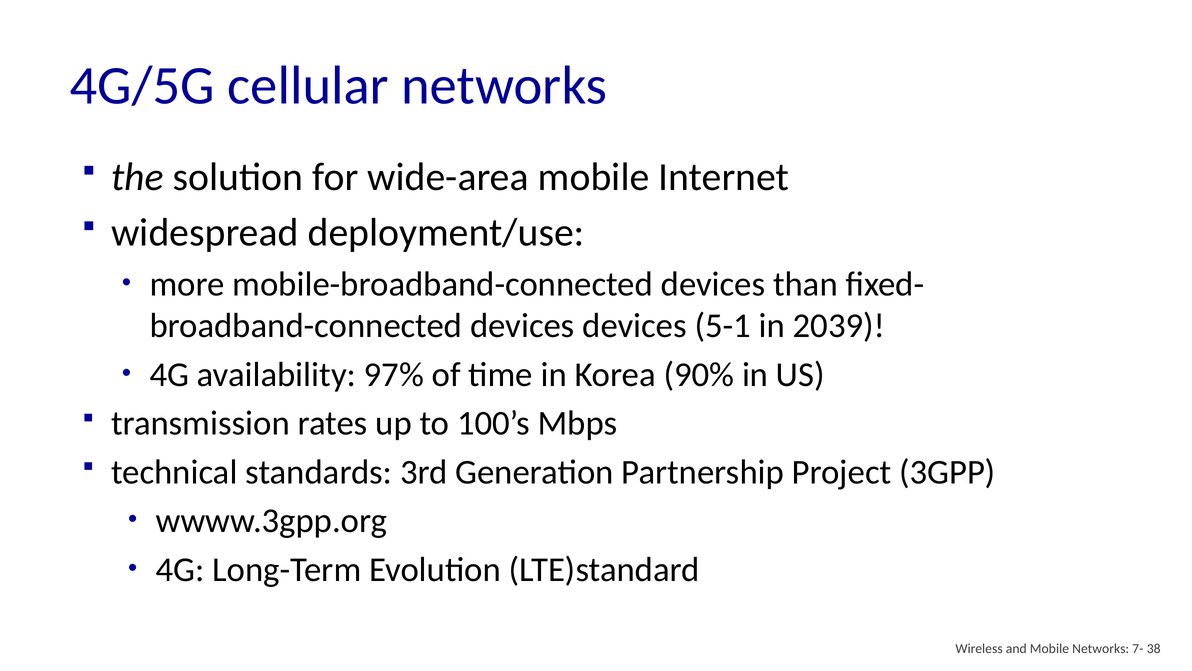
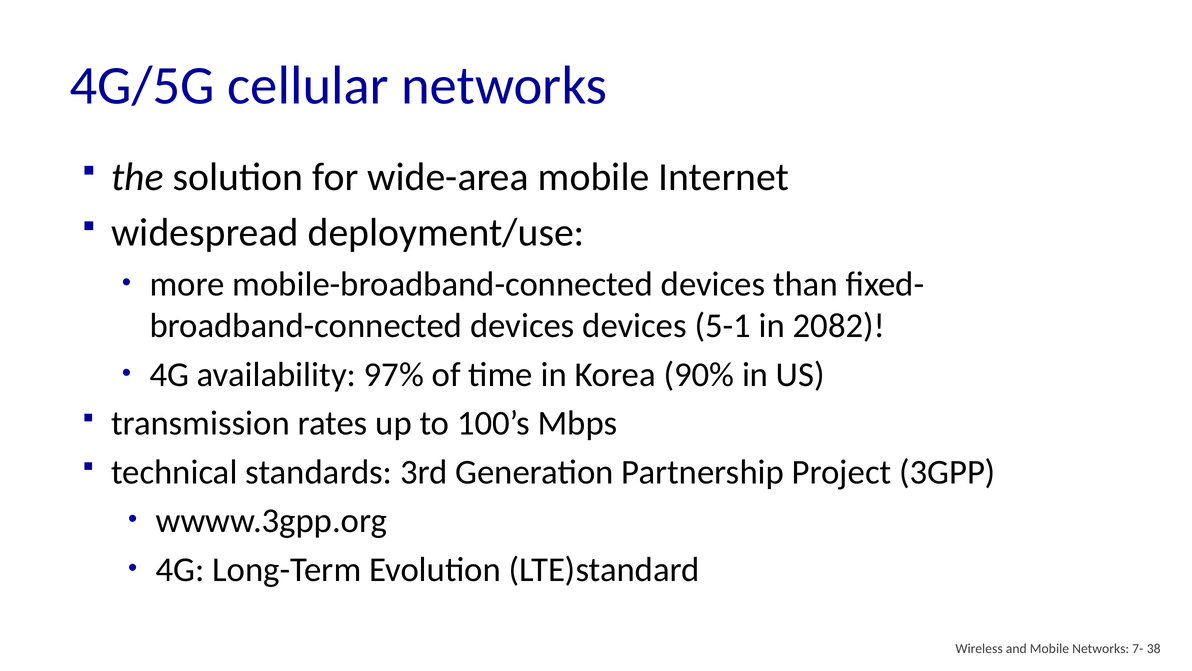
2039: 2039 -> 2082
